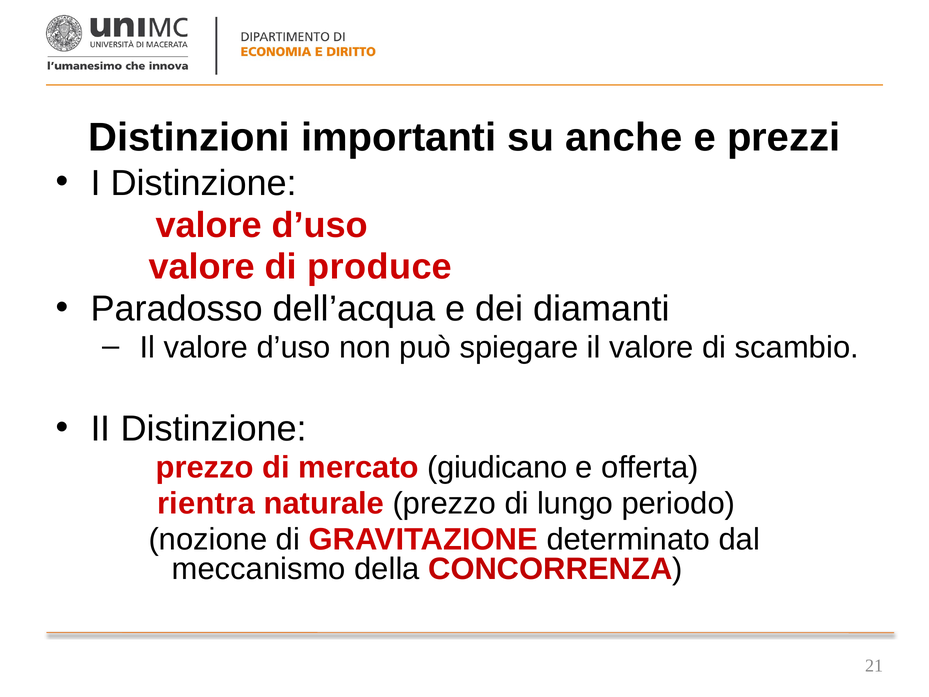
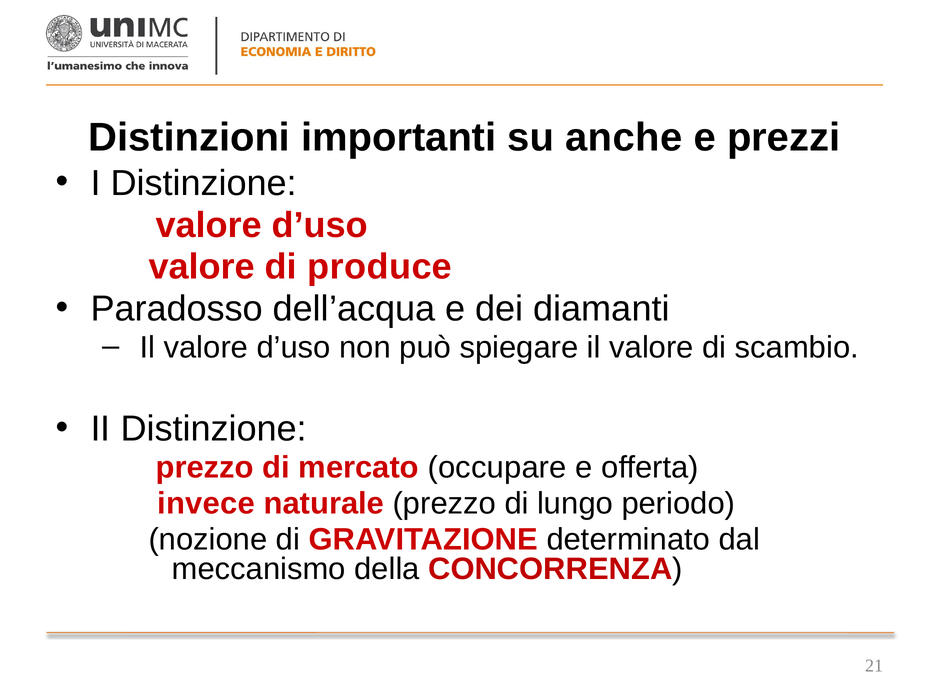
giudicano: giudicano -> occupare
rientra: rientra -> invece
